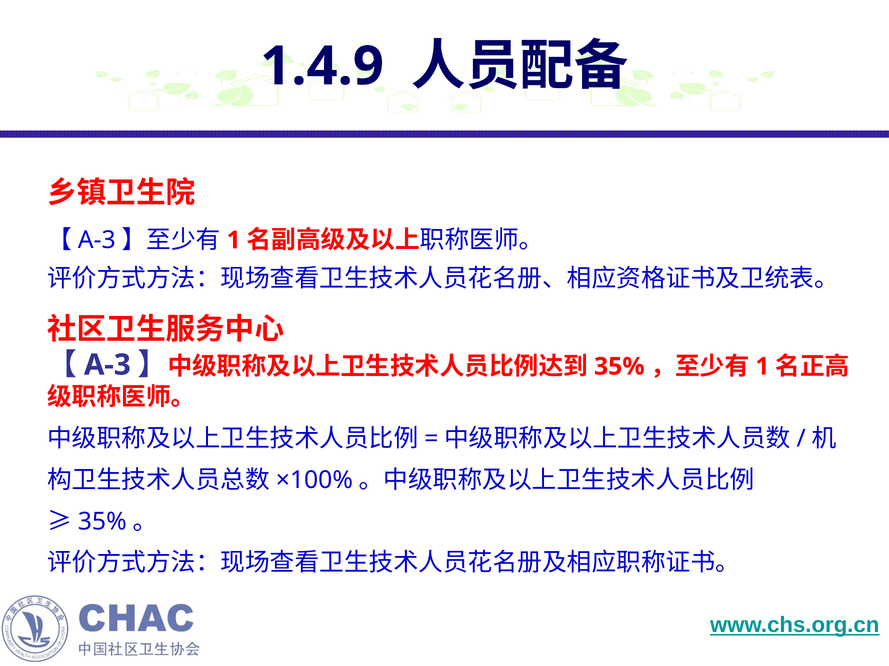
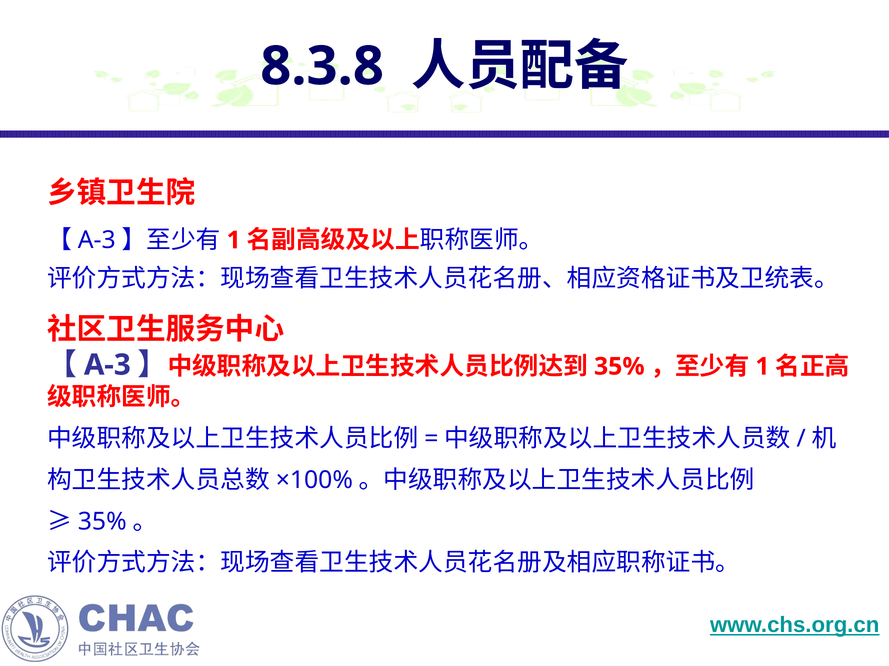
1.4.9: 1.4.9 -> 8.3.8
